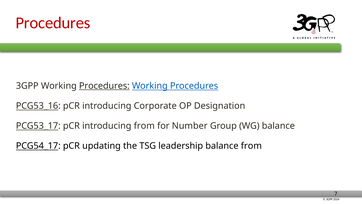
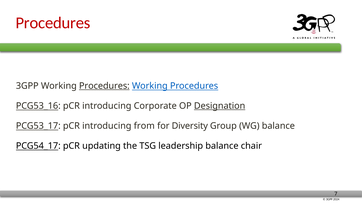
Designation underline: none -> present
Number: Number -> Diversity
balance from: from -> chair
